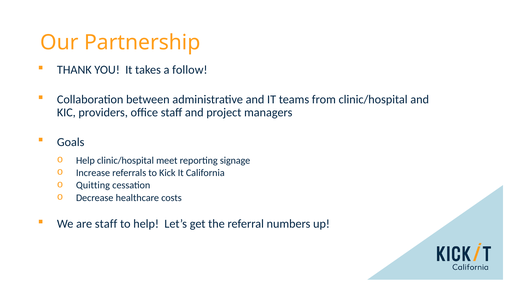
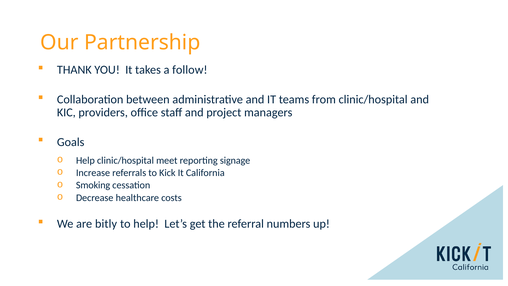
Quitting: Quitting -> Smoking
are staff: staff -> bitly
